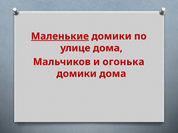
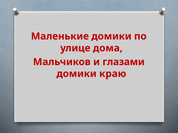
Маленькие underline: present -> none
огонька: огонька -> глазами
домики дома: дома -> краю
